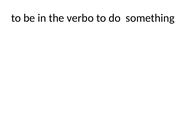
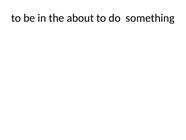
verbo: verbo -> about
